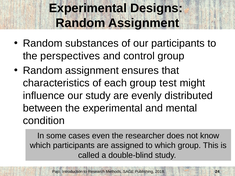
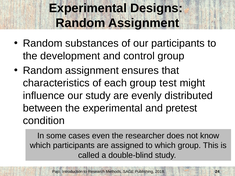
perspectives: perspectives -> development
mental: mental -> pretest
